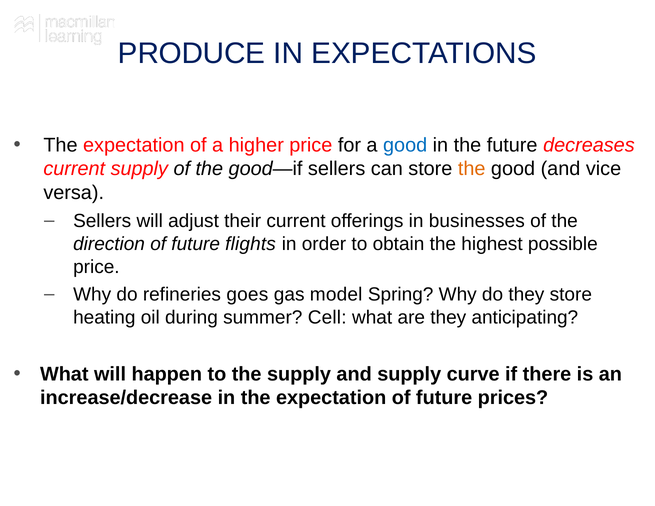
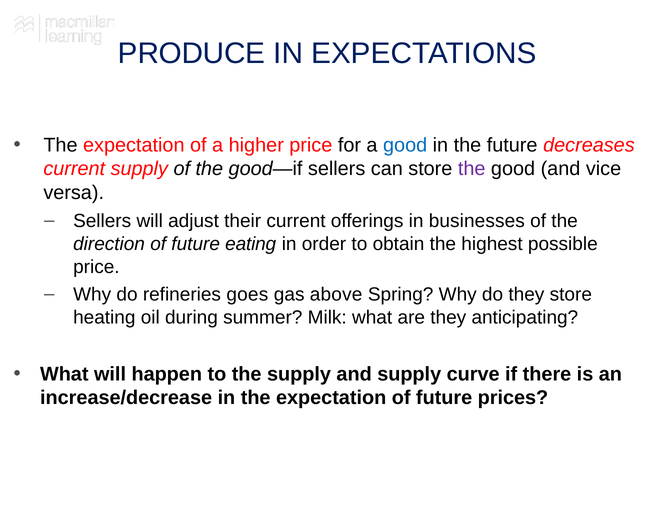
the at (472, 169) colour: orange -> purple
flights: flights -> eating
model: model -> above
Cell: Cell -> Milk
